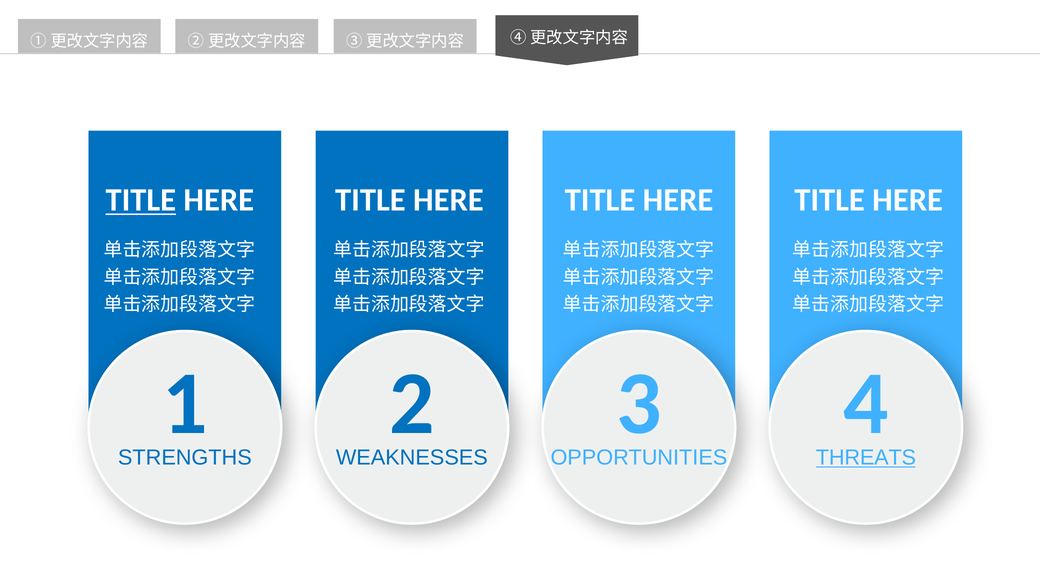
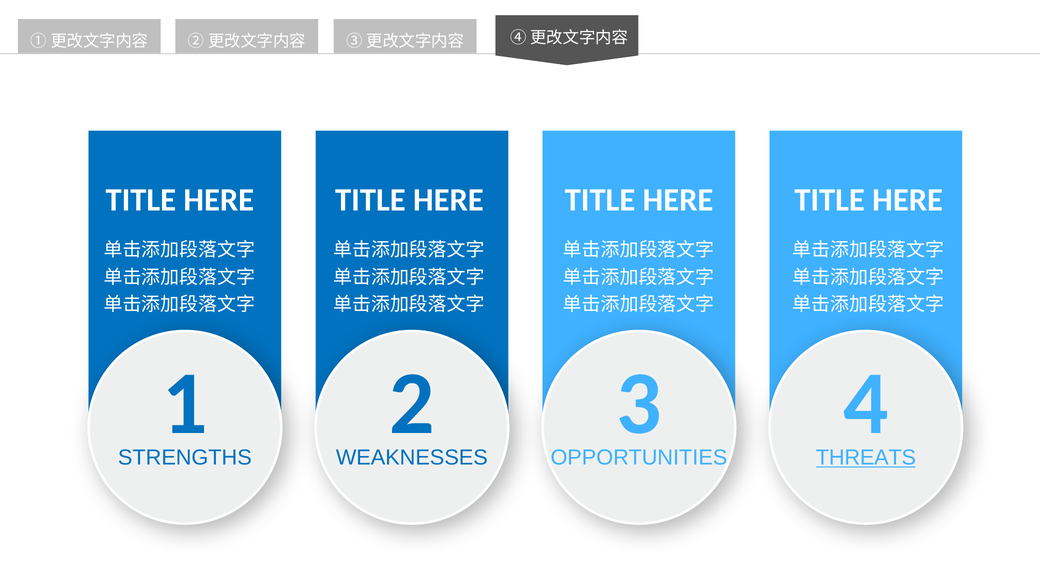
TITLE at (141, 200) underline: present -> none
